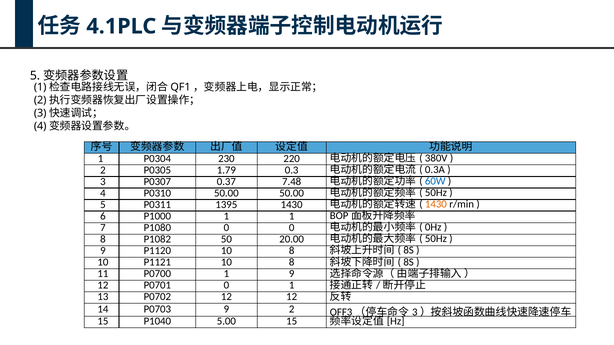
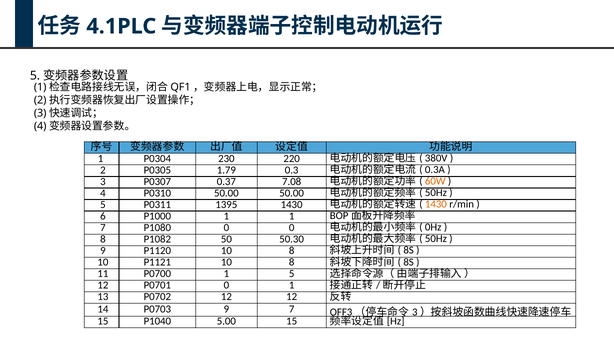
7.48: 7.48 -> 7.08
60W colour: blue -> orange
20.00: 20.00 -> 50.30
1 9: 9 -> 5
9 2: 2 -> 7
